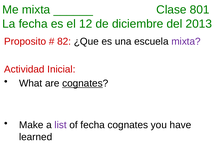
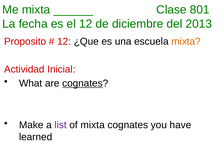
82 at (64, 41): 82 -> 12
mixta at (186, 41) colour: purple -> orange
of fecha: fecha -> mixta
